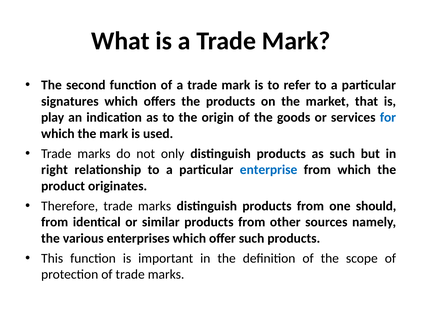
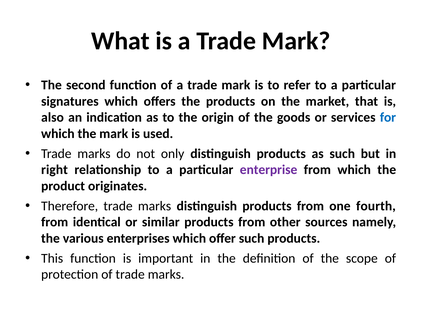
play: play -> also
enterprise colour: blue -> purple
should: should -> fourth
